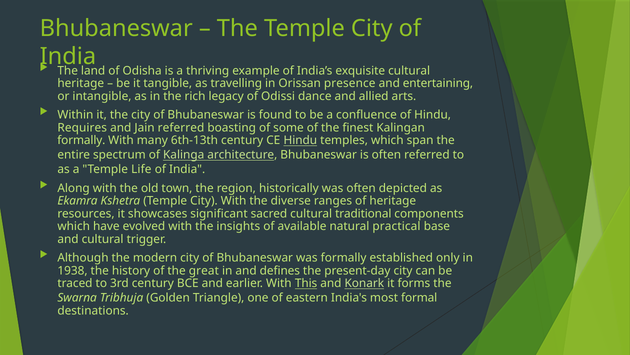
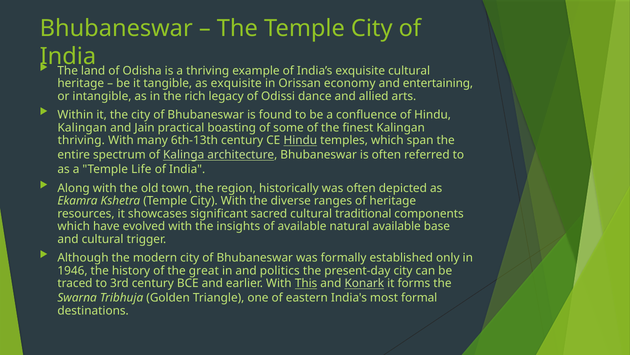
as travelling: travelling -> exquisite
presence: presence -> economy
Requires at (82, 127): Requires -> Kalingan
Jain referred: referred -> practical
formally at (81, 140): formally -> thriving
natural practical: practical -> available
1938: 1938 -> 1946
defines: defines -> politics
